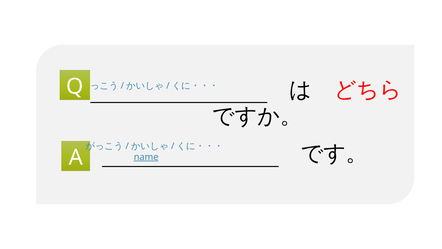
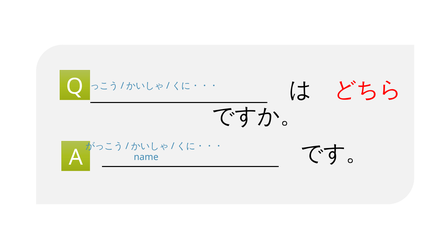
name underline: present -> none
